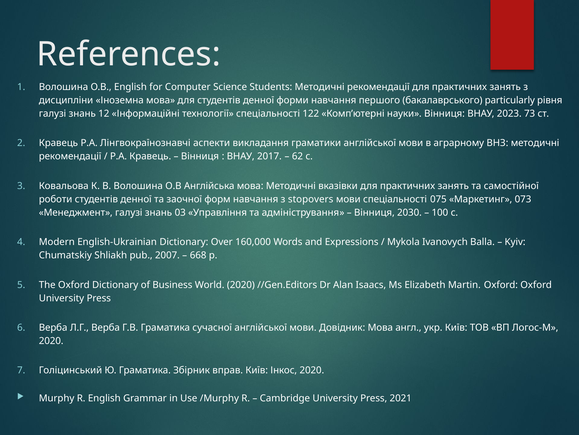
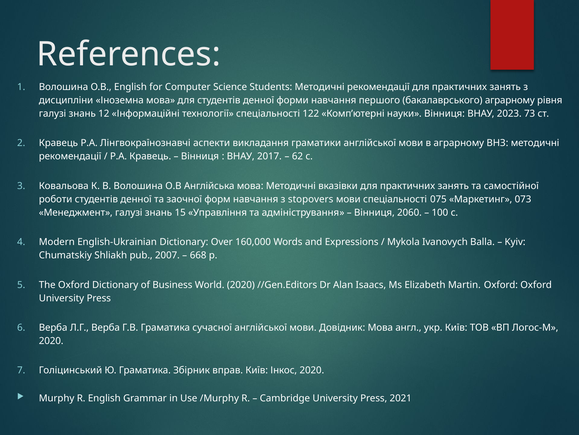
бакалаврського particularly: particularly -> аграрному
03: 03 -> 15
2030: 2030 -> 2060
